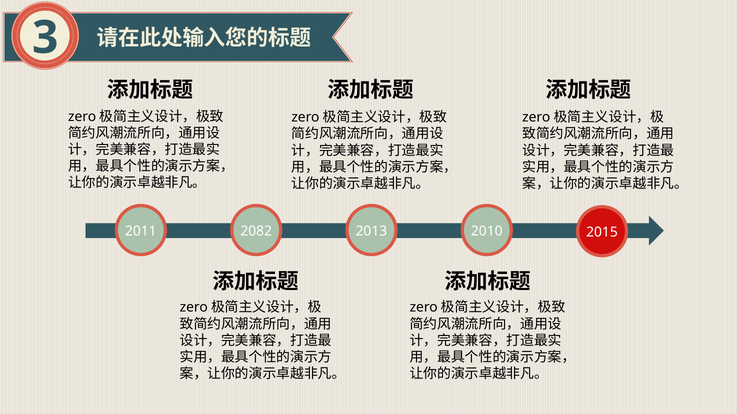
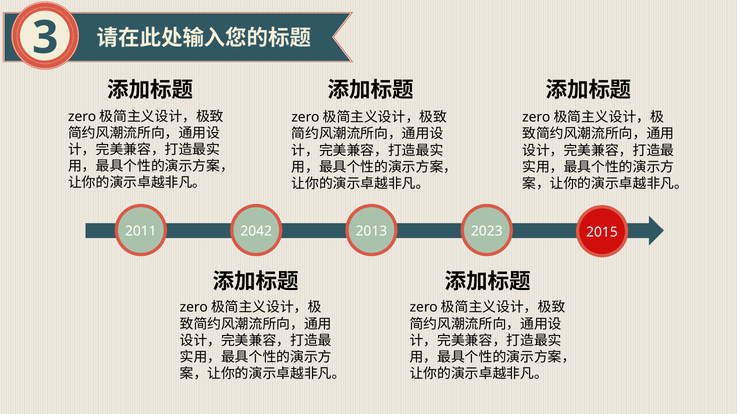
2082: 2082 -> 2042
2010: 2010 -> 2023
